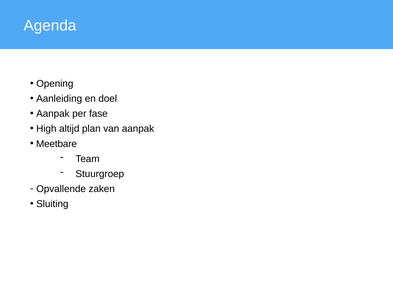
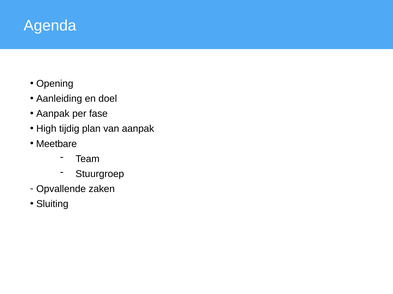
altijd: altijd -> tijdig
